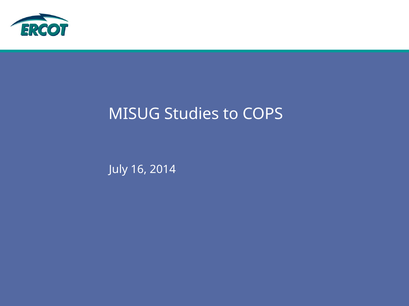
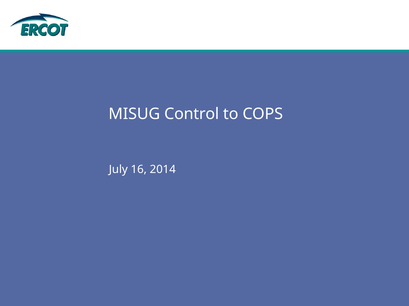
Studies: Studies -> Control
